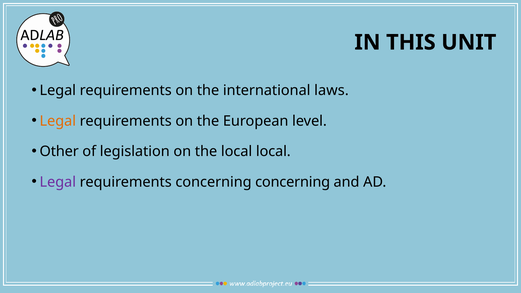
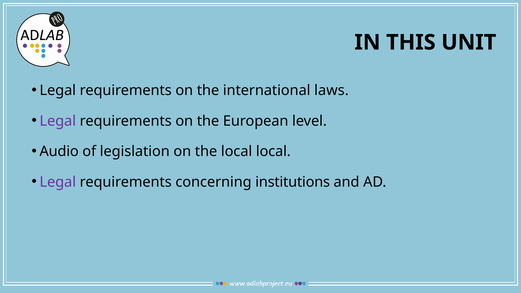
Legal at (58, 121) colour: orange -> purple
Other: Other -> Audio
concerning concerning: concerning -> institutions
